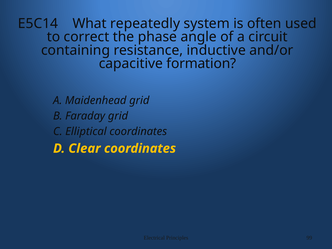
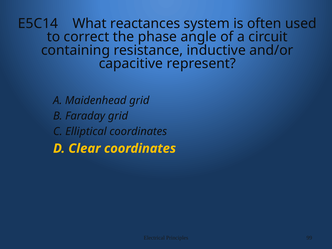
repeatedly: repeatedly -> reactances
formation: formation -> represent
